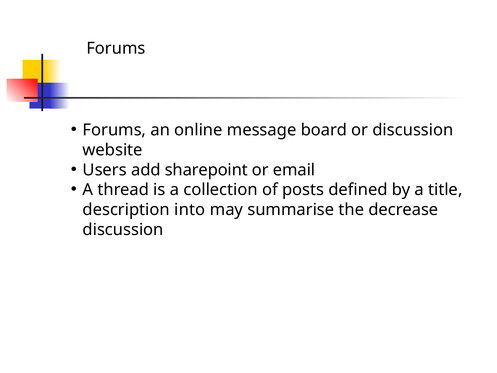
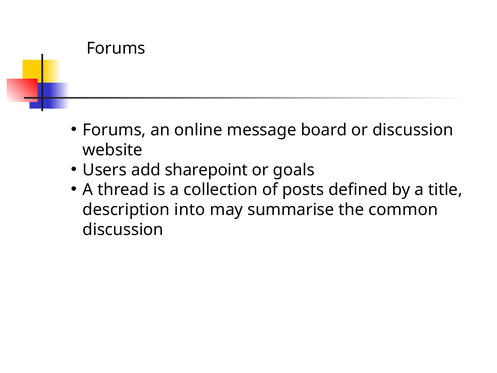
email: email -> goals
decrease: decrease -> common
